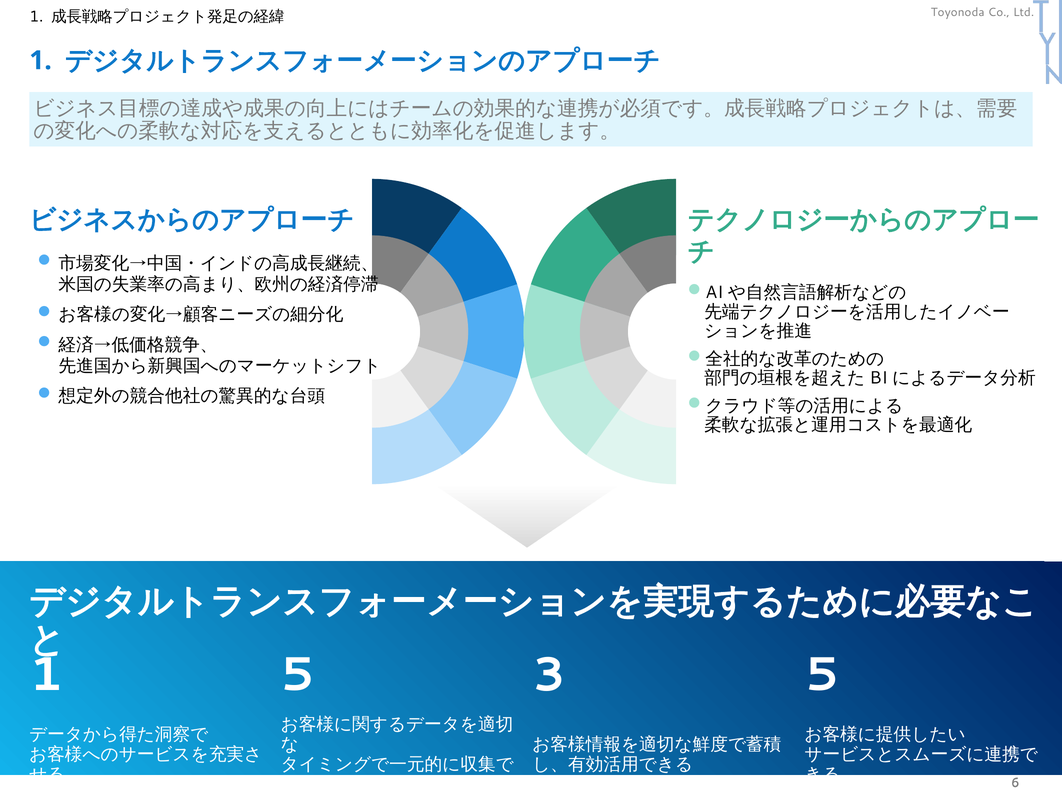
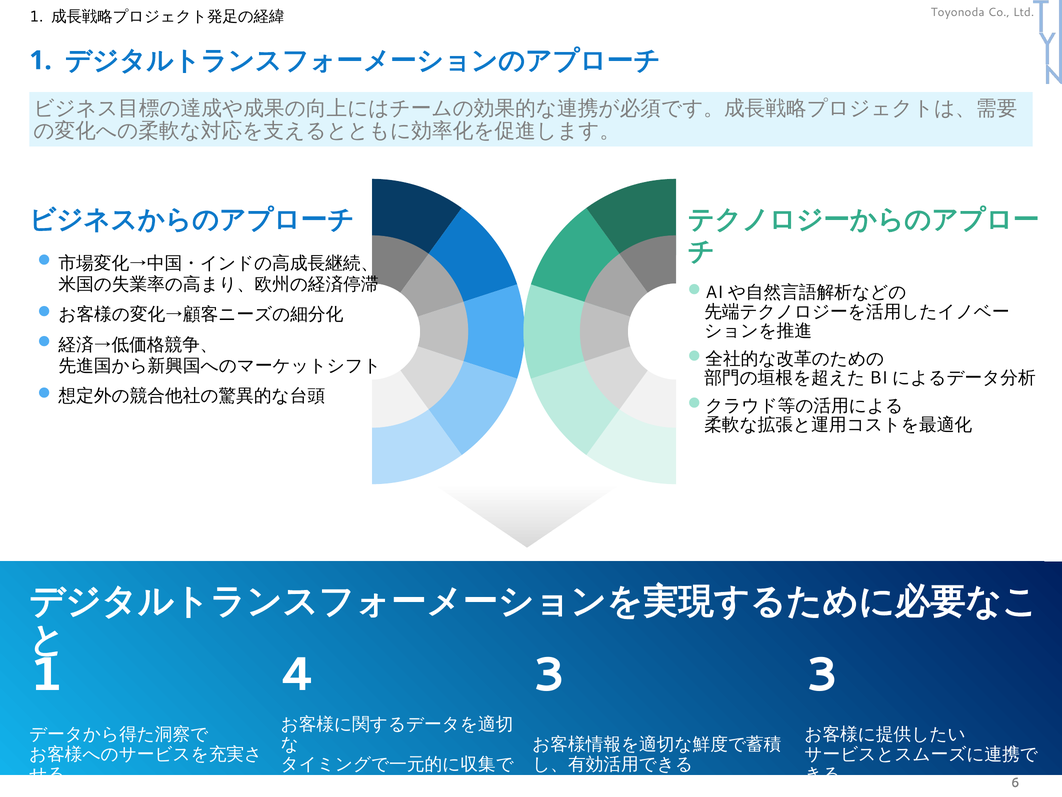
1 5: 5 -> 4
3 5: 5 -> 3
